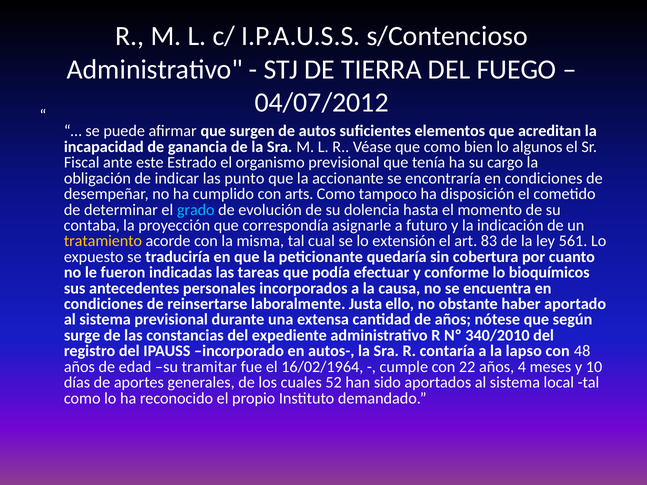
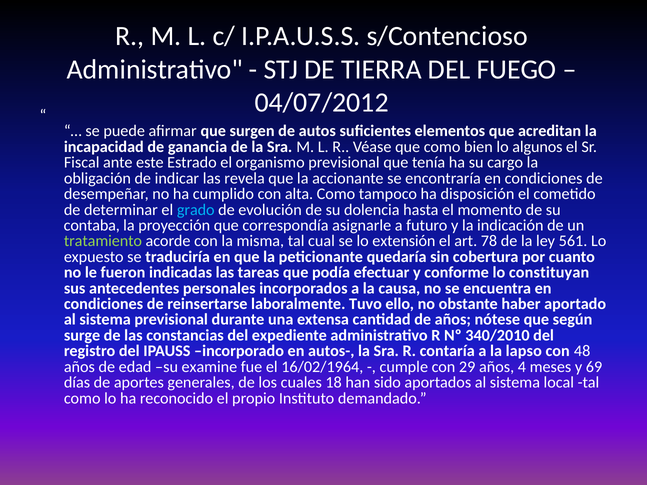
punto: punto -> revela
arts: arts -> alta
tratamiento colour: yellow -> light green
83: 83 -> 78
bioquímicos: bioquímicos -> constituyan
Justa: Justa -> Tuvo
tramitar: tramitar -> examine
22: 22 -> 29
10: 10 -> 69
52: 52 -> 18
